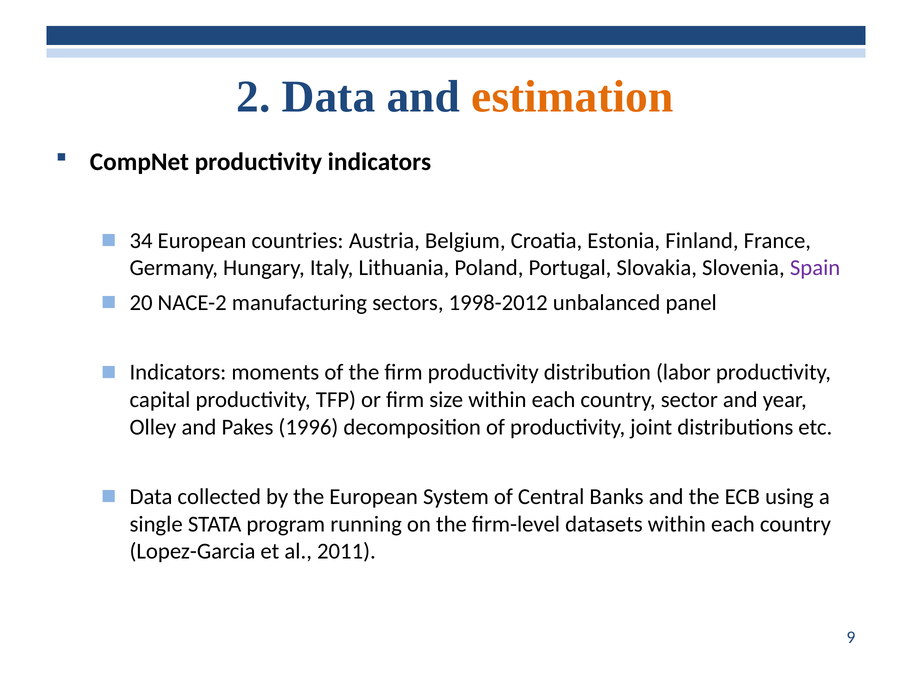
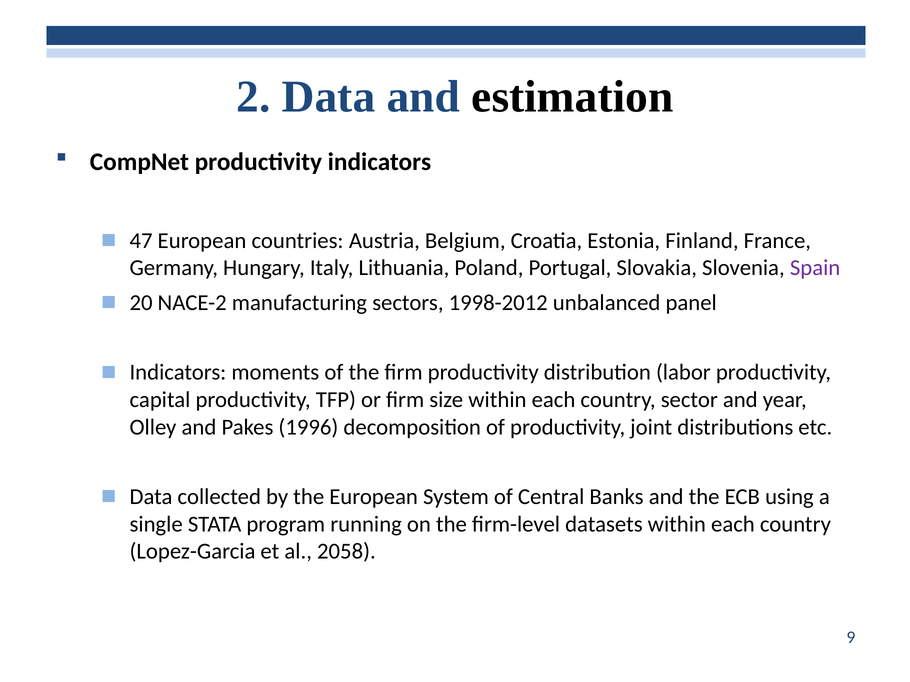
estimation colour: orange -> black
34: 34 -> 47
2011: 2011 -> 2058
